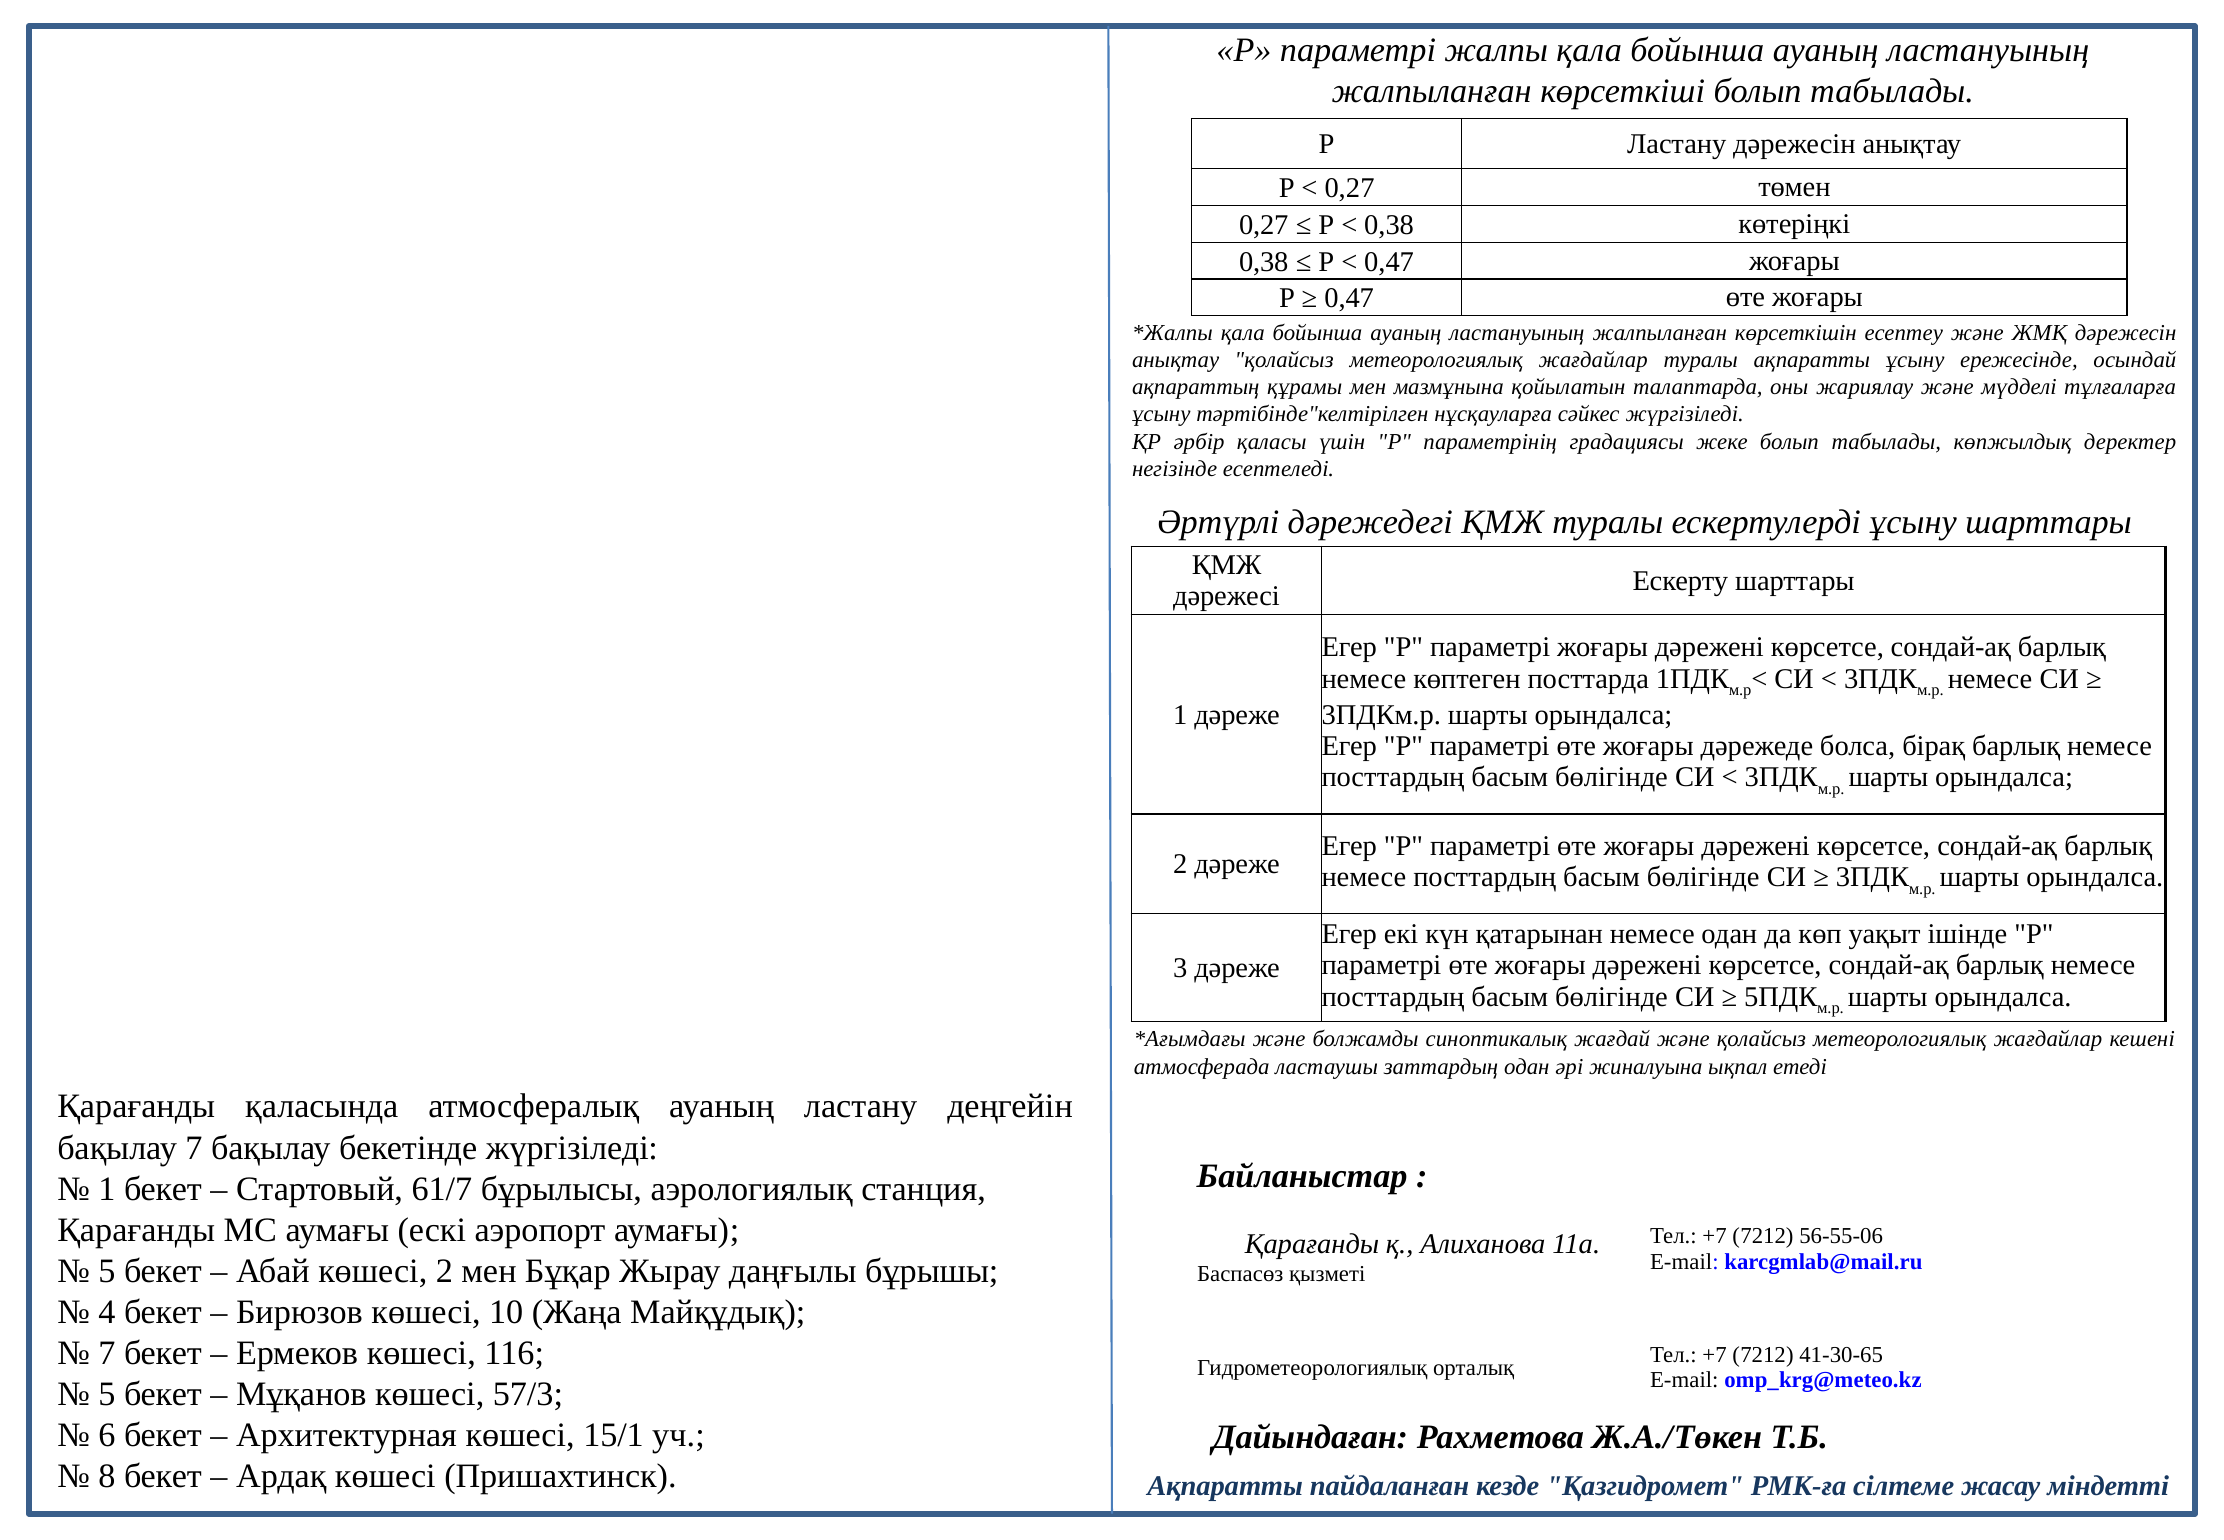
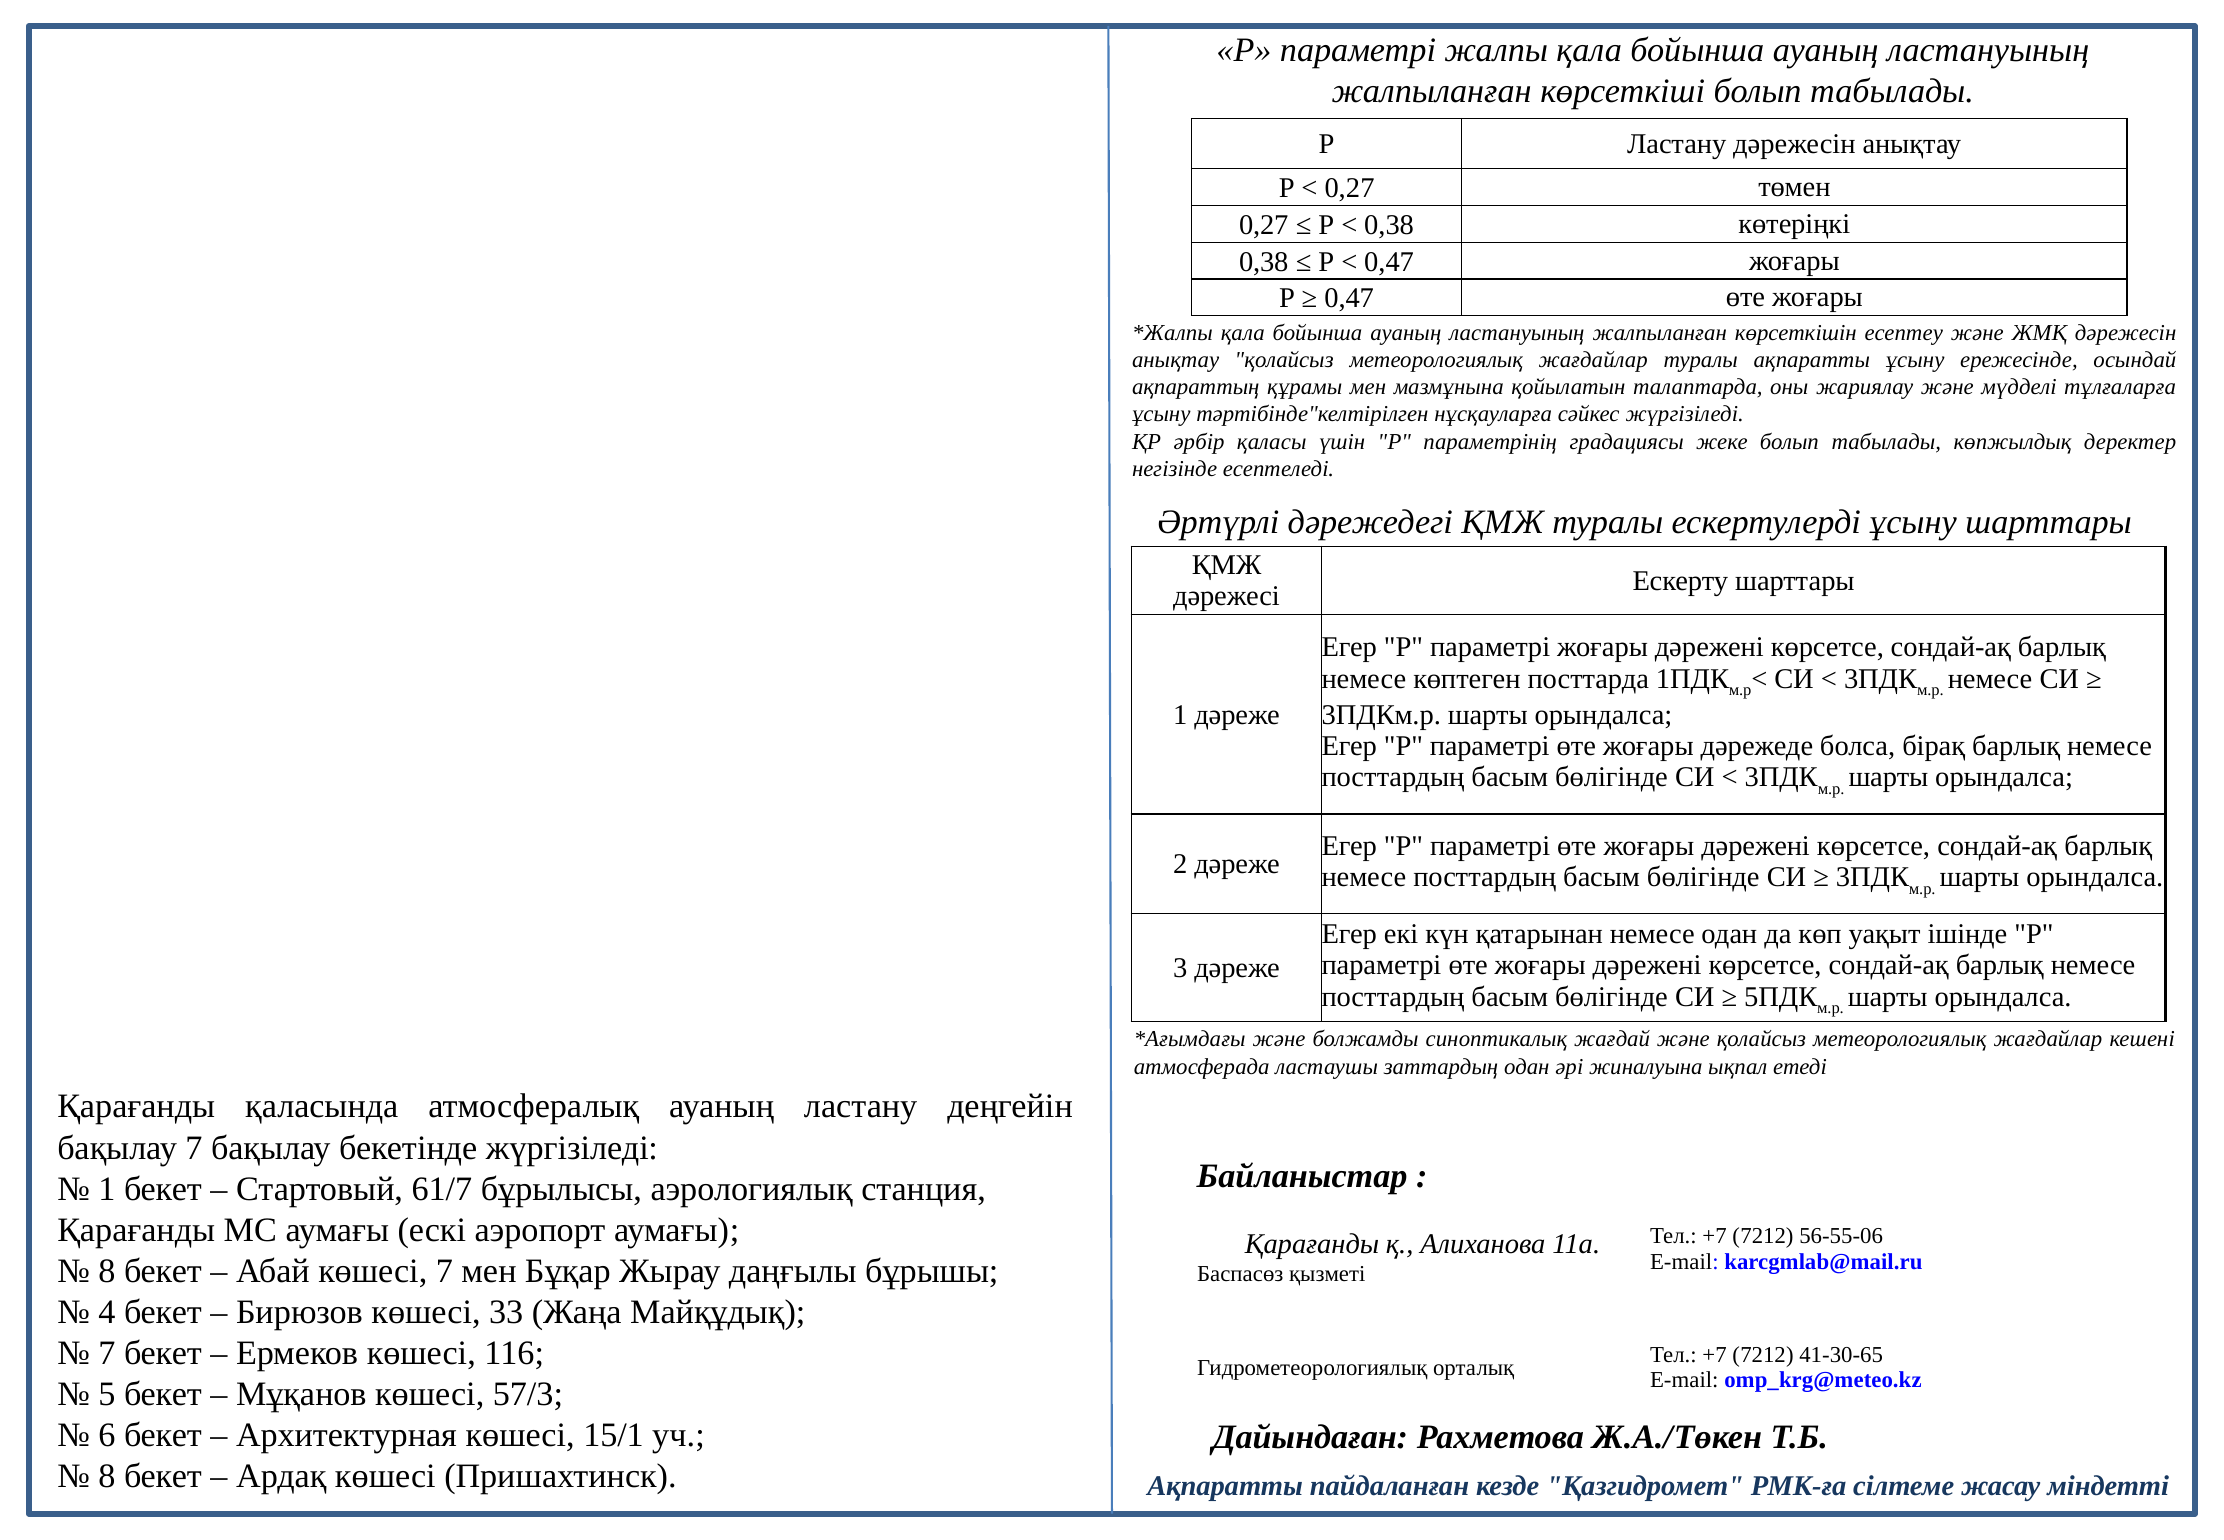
5 at (107, 1271): 5 -> 8
көшесі 2: 2 -> 7
10: 10 -> 33
